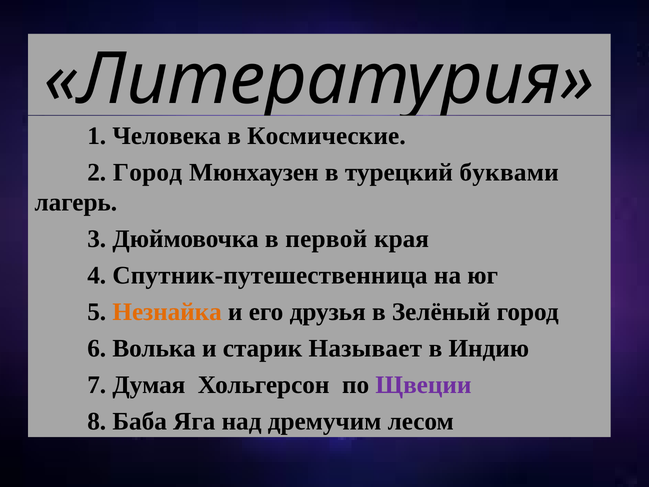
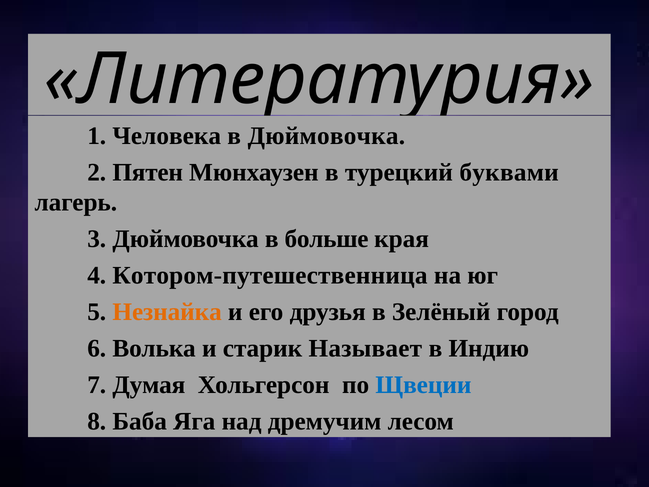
в Космические: Космические -> Дюймовочка
2 Город: Город -> Пятен
первой: первой -> больше
Спутник-путешественница: Спутник-путешественница -> Котором-путешественница
Щвеции colour: purple -> blue
